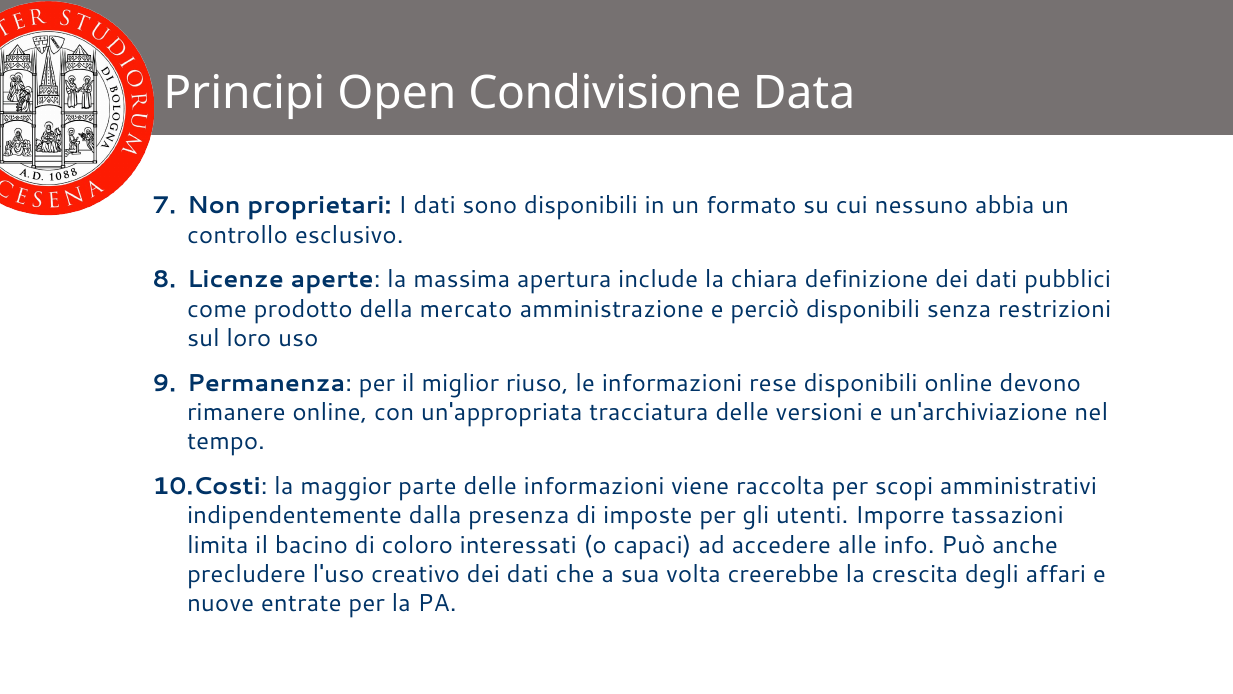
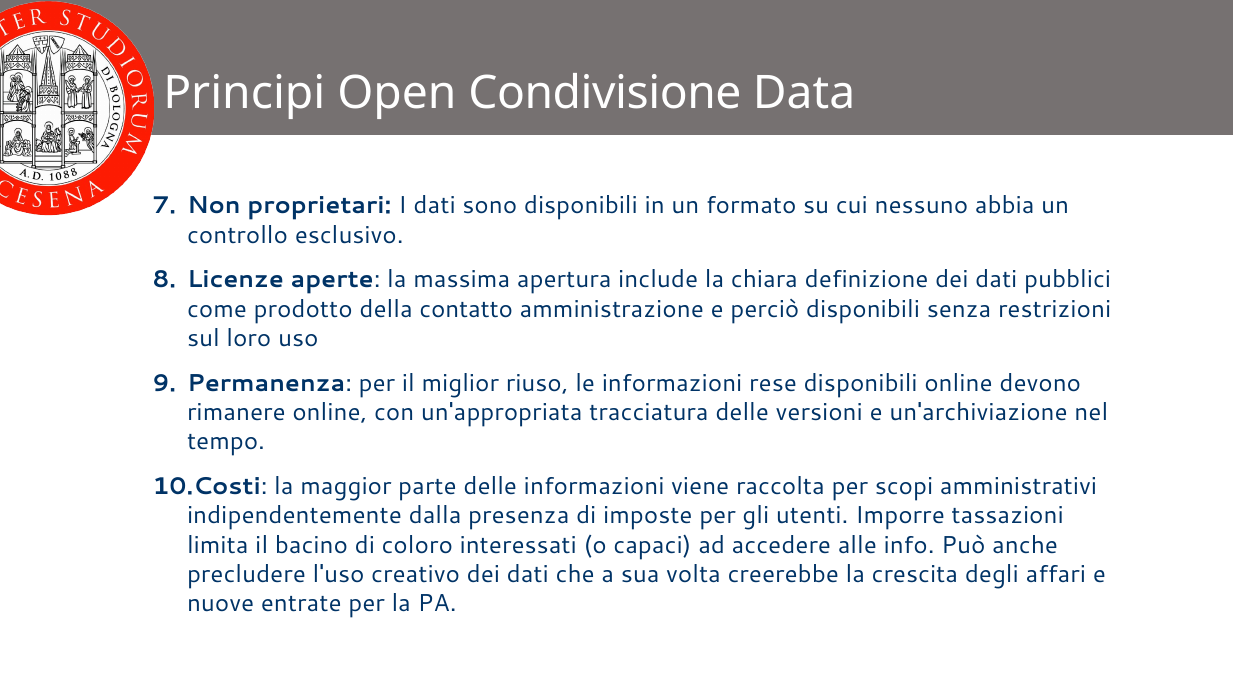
mercato: mercato -> contatto
